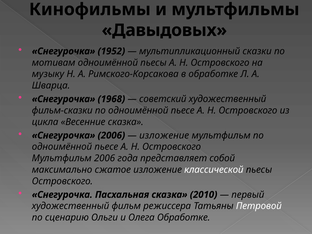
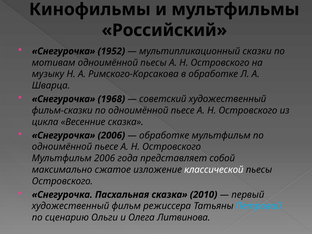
Давыдовых: Давыдовых -> Российский
изложение at (164, 135): изложение -> обработке
Петровой colour: white -> light blue
Олега Обработке: Обработке -> Литвинова
